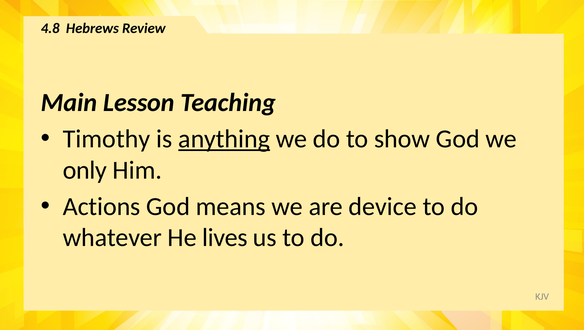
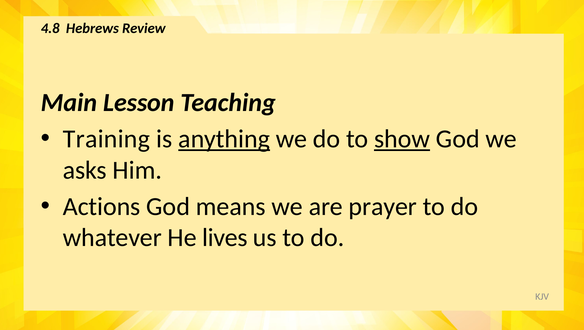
Timothy: Timothy -> Training
show underline: none -> present
only: only -> asks
device: device -> prayer
